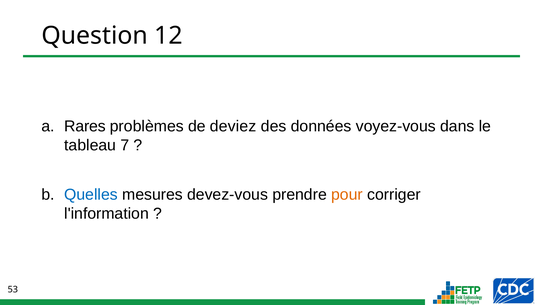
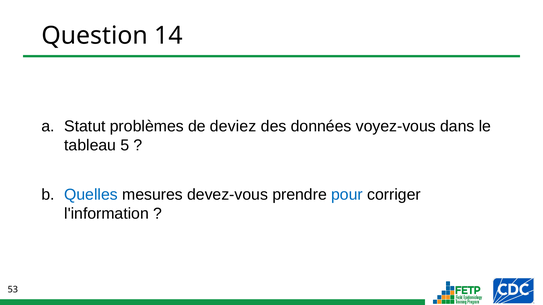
12: 12 -> 14
Rares: Rares -> Statut
7: 7 -> 5
pour colour: orange -> blue
